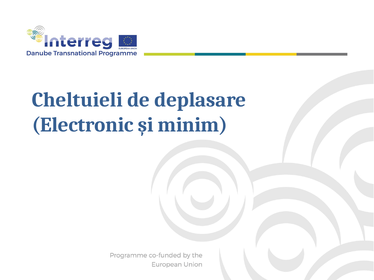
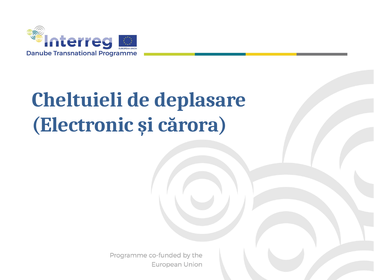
minim: minim -> cărora
